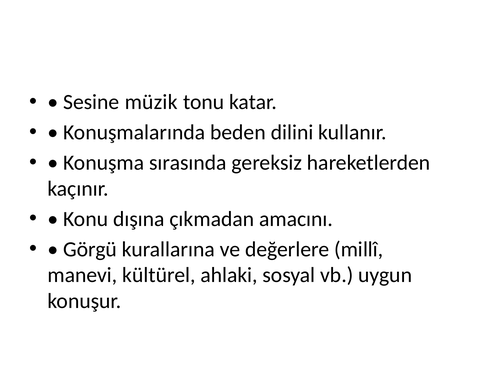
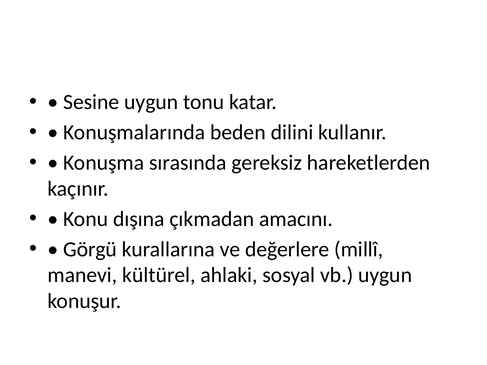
Sesine müzik: müzik -> uygun
